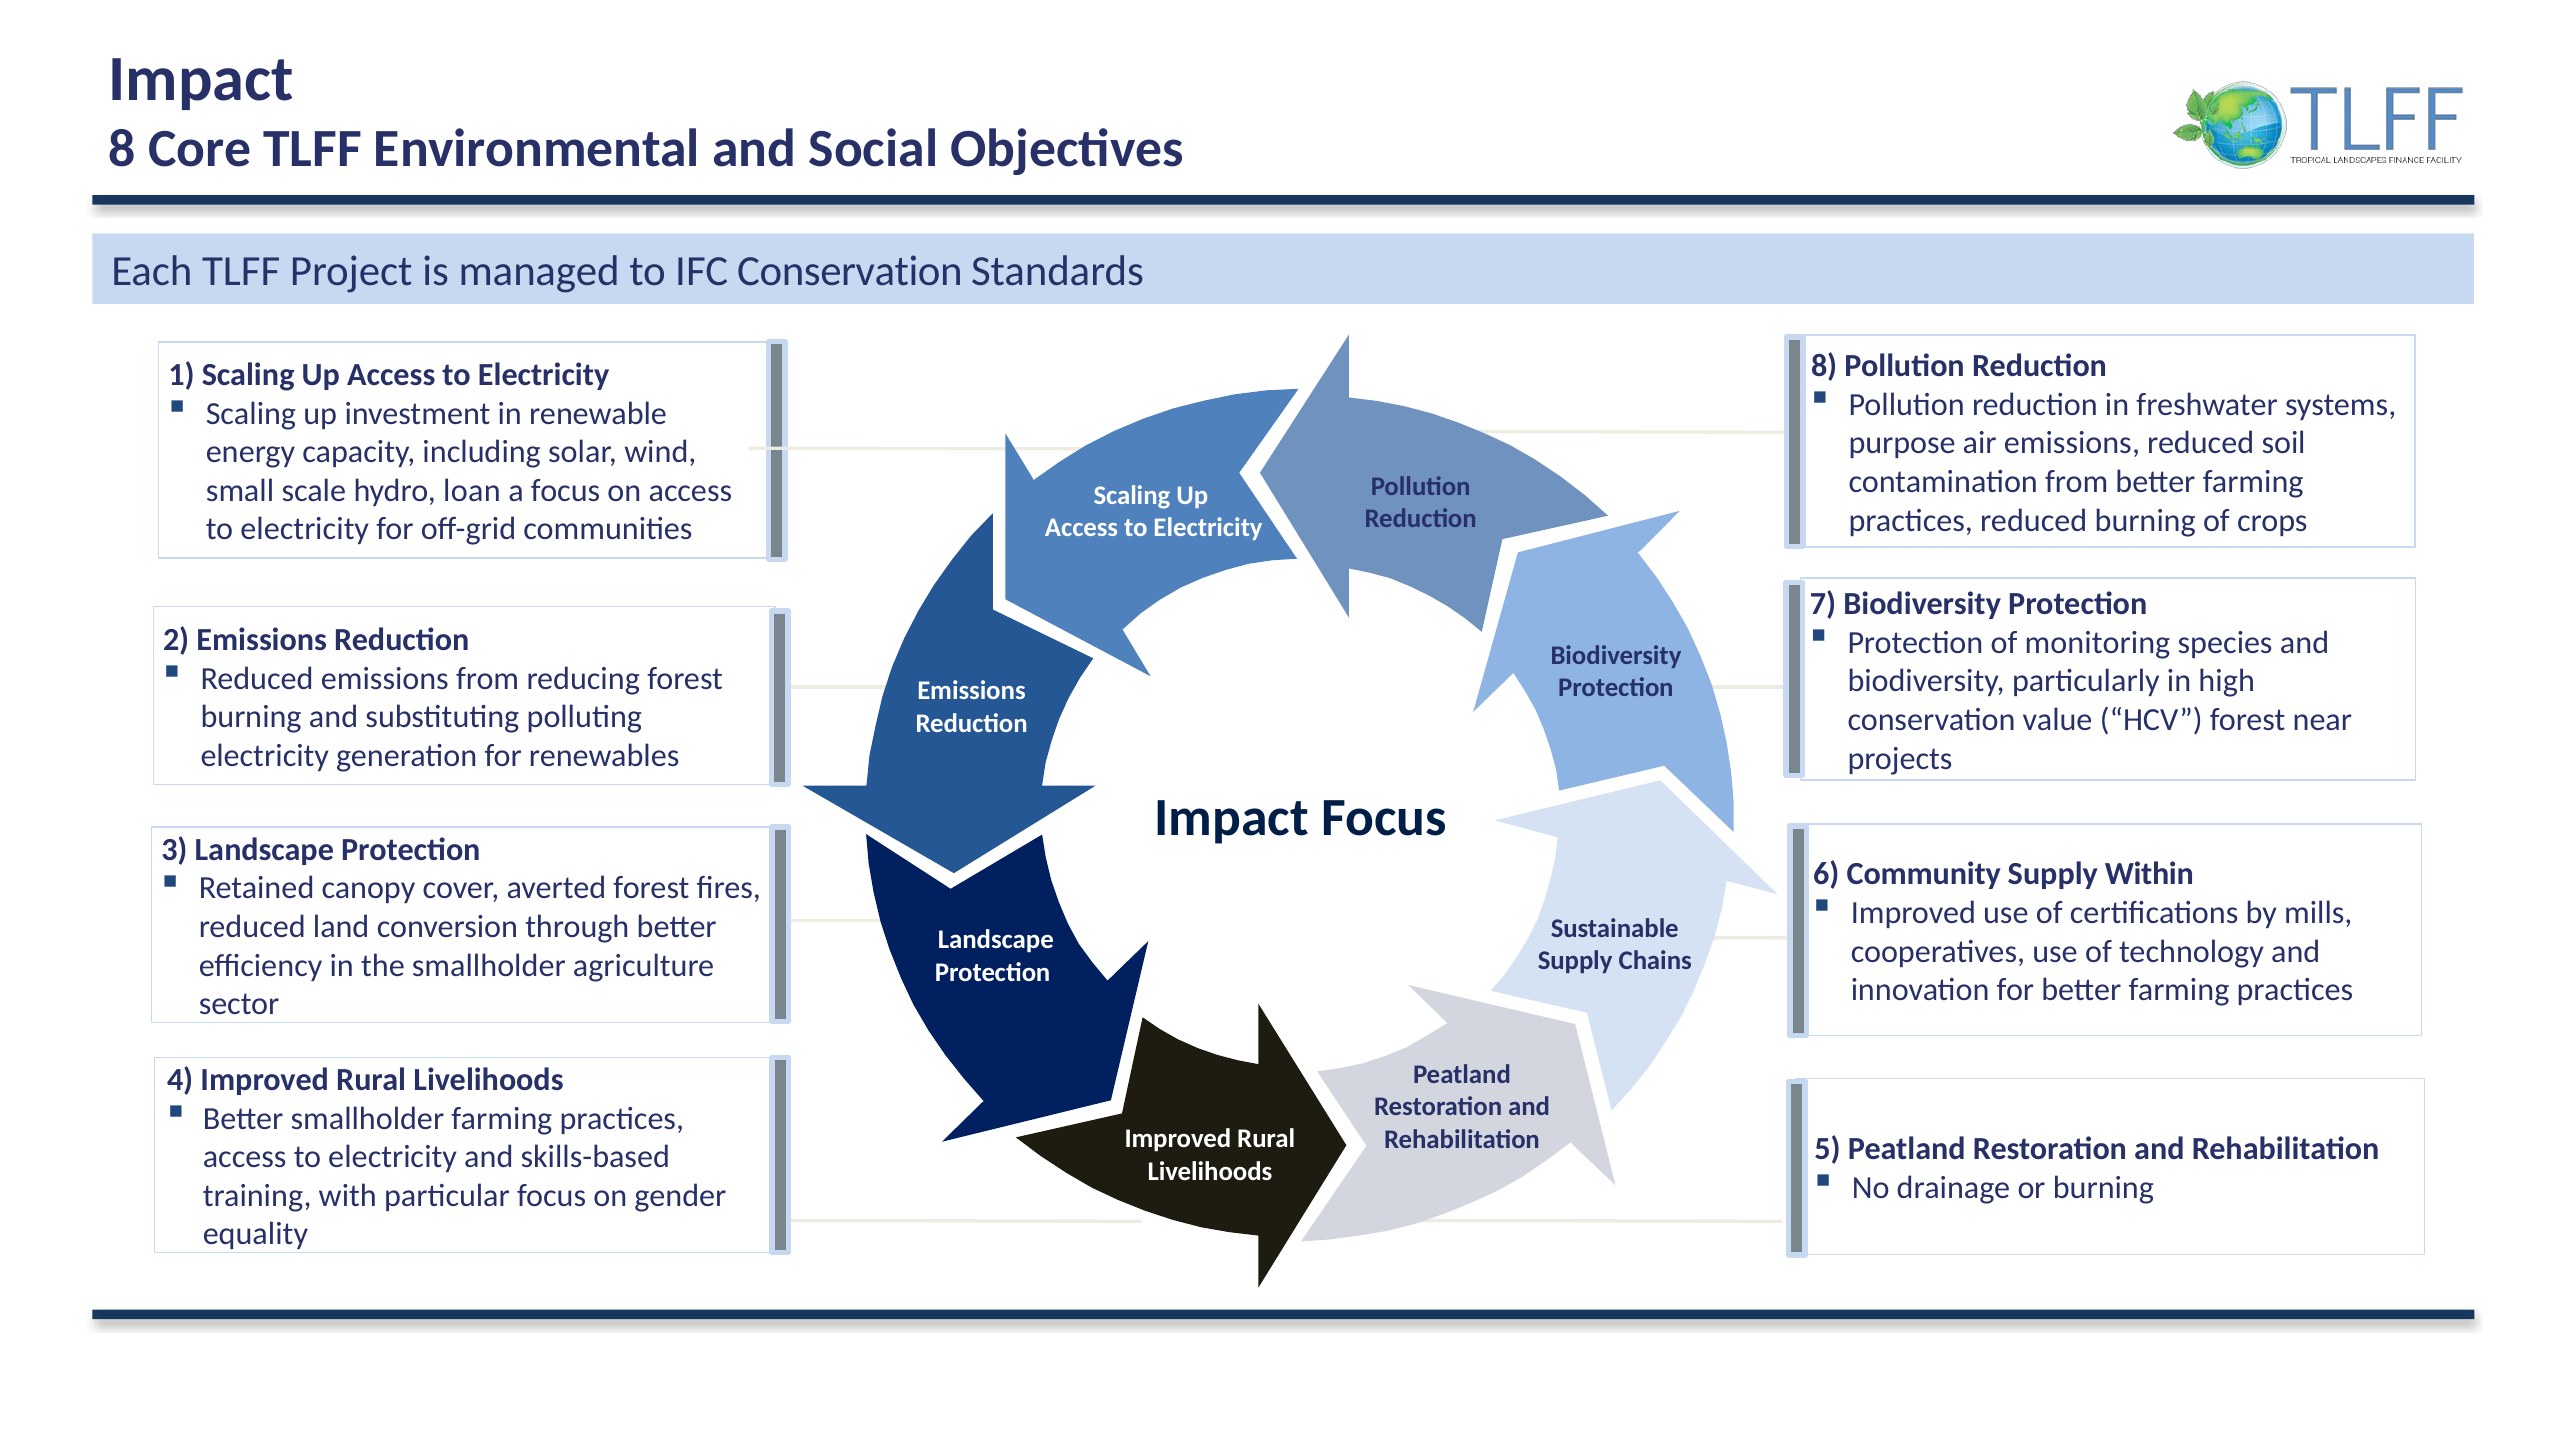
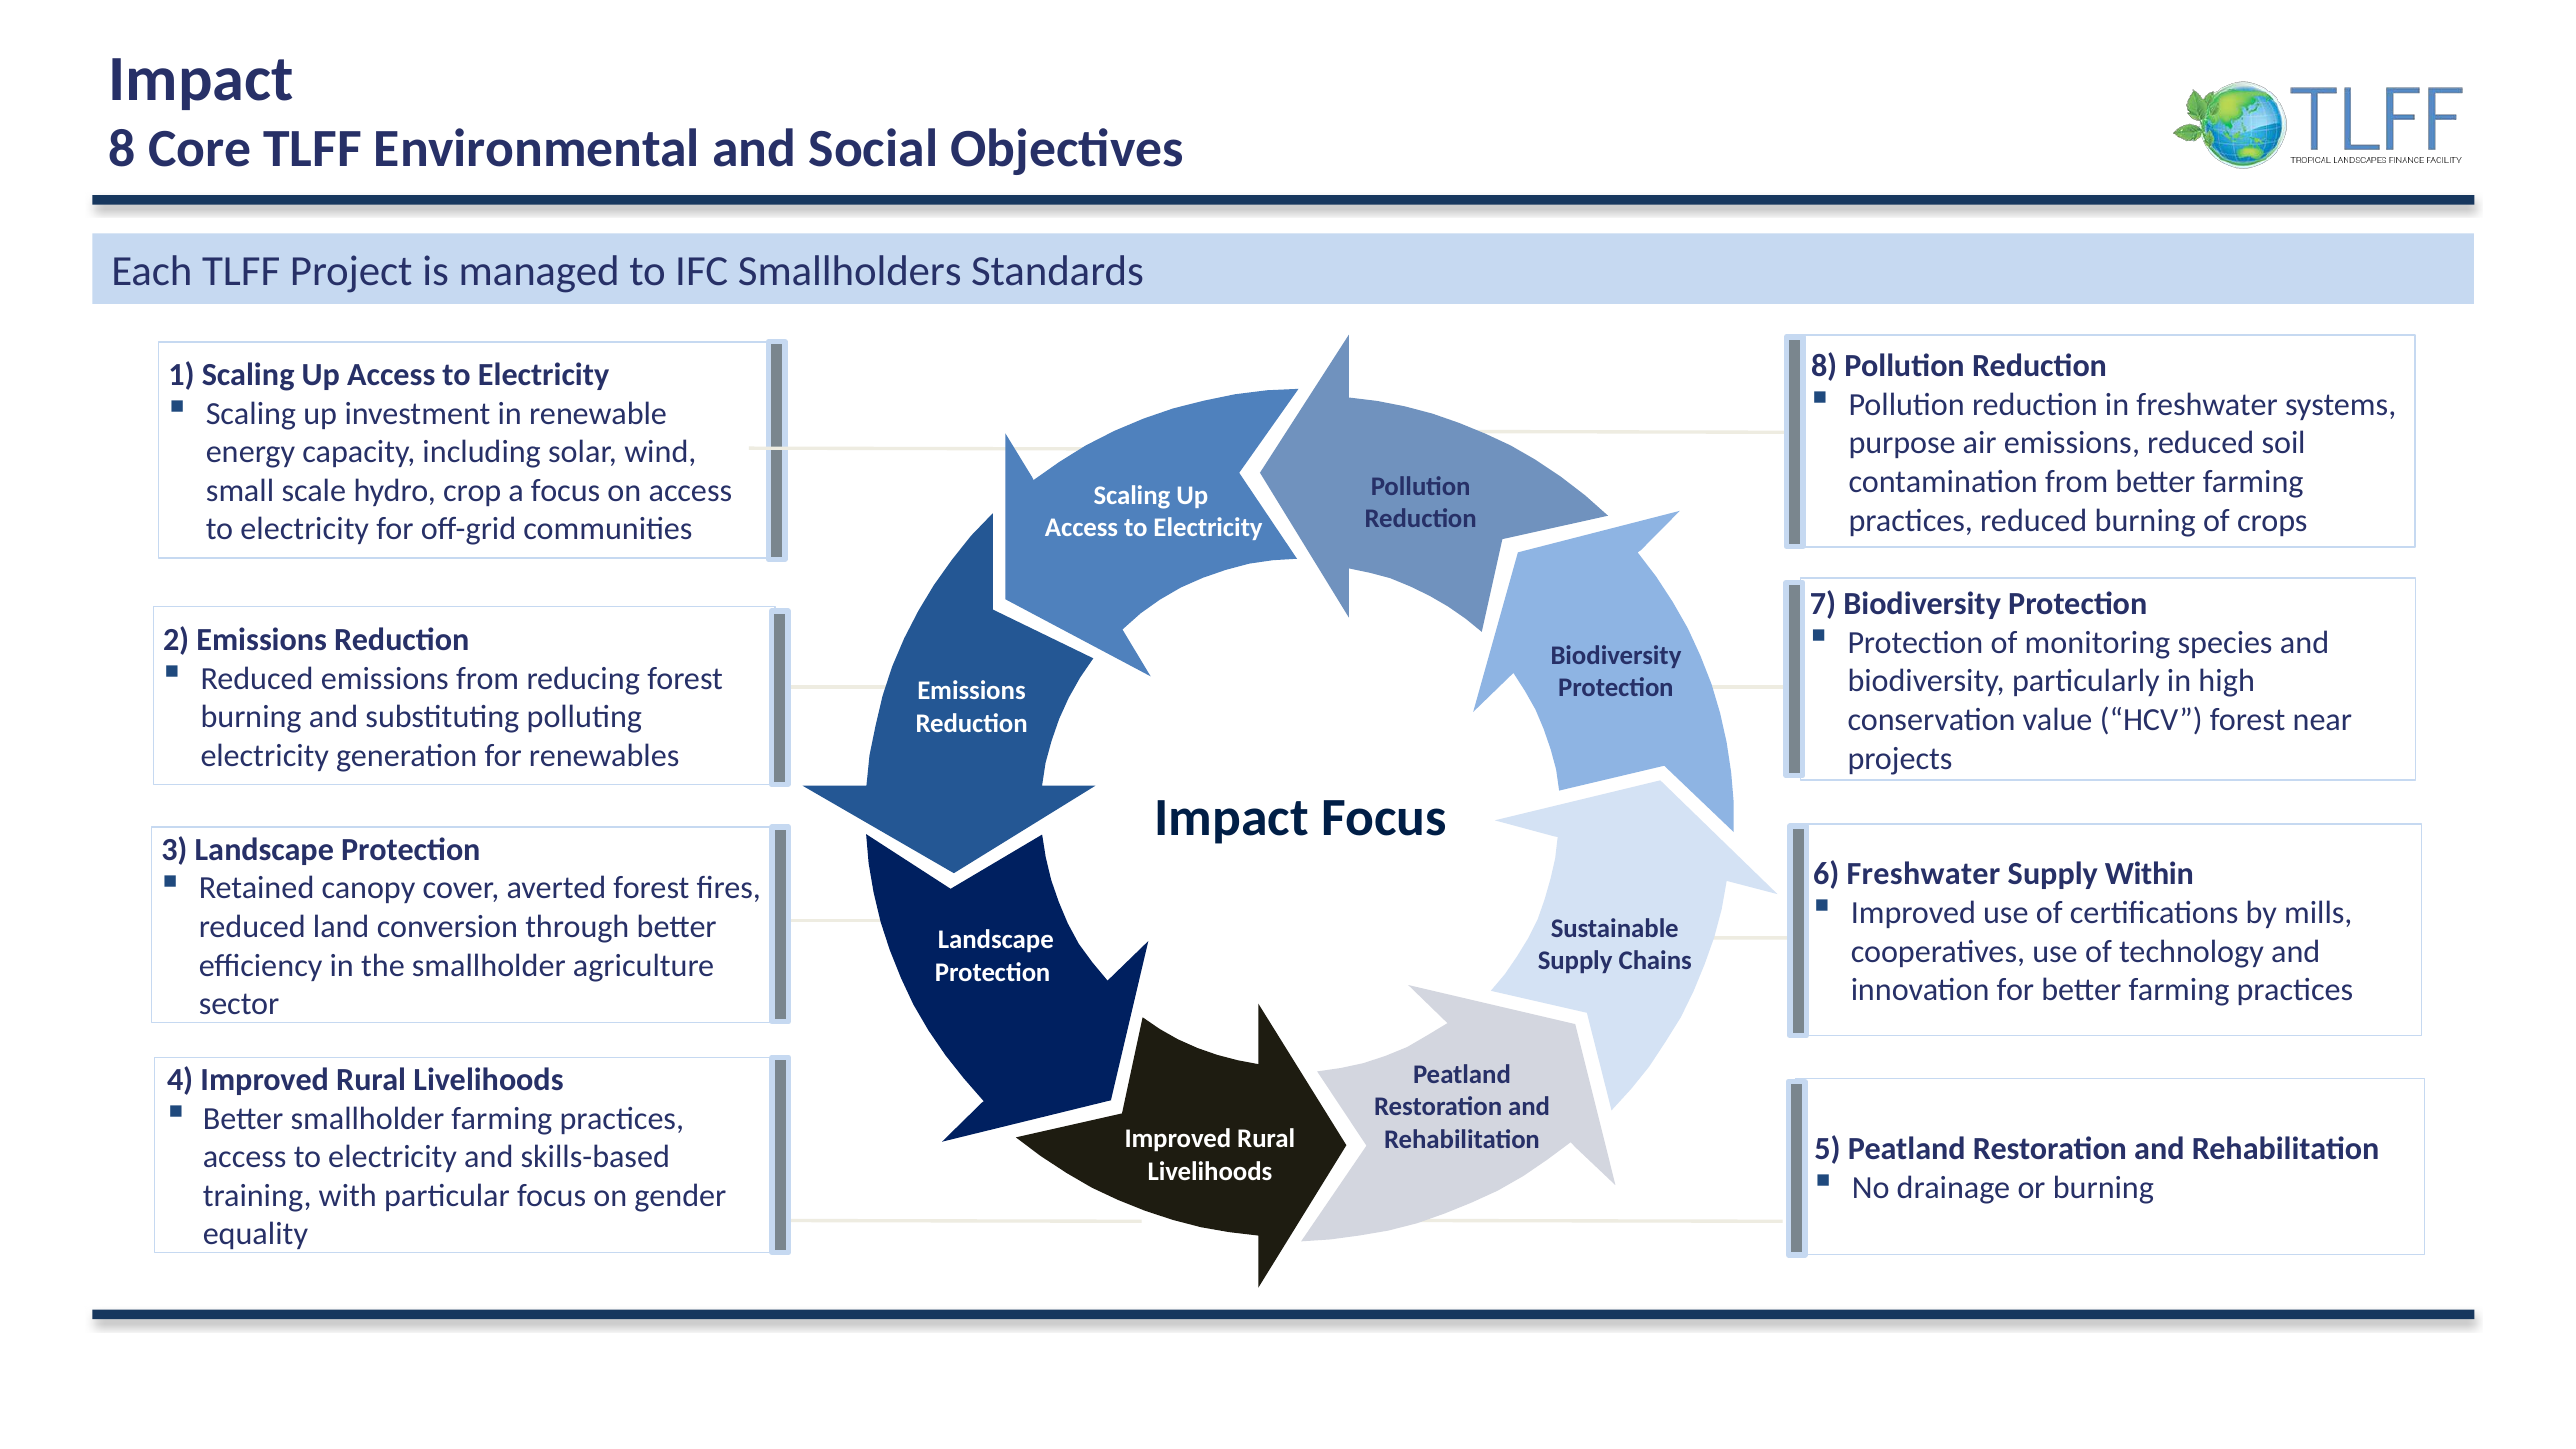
IFC Conservation: Conservation -> Smallholders
loan: loan -> crop
6 Community: Community -> Freshwater
